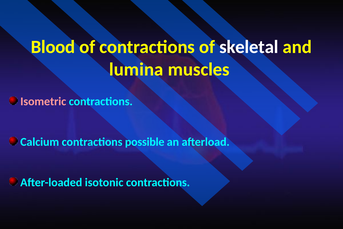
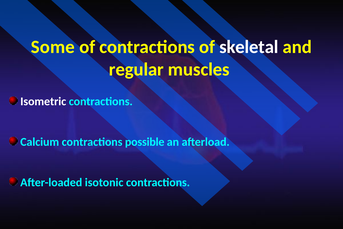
Blood: Blood -> Some
lumina: lumina -> regular
Isometric colour: pink -> white
